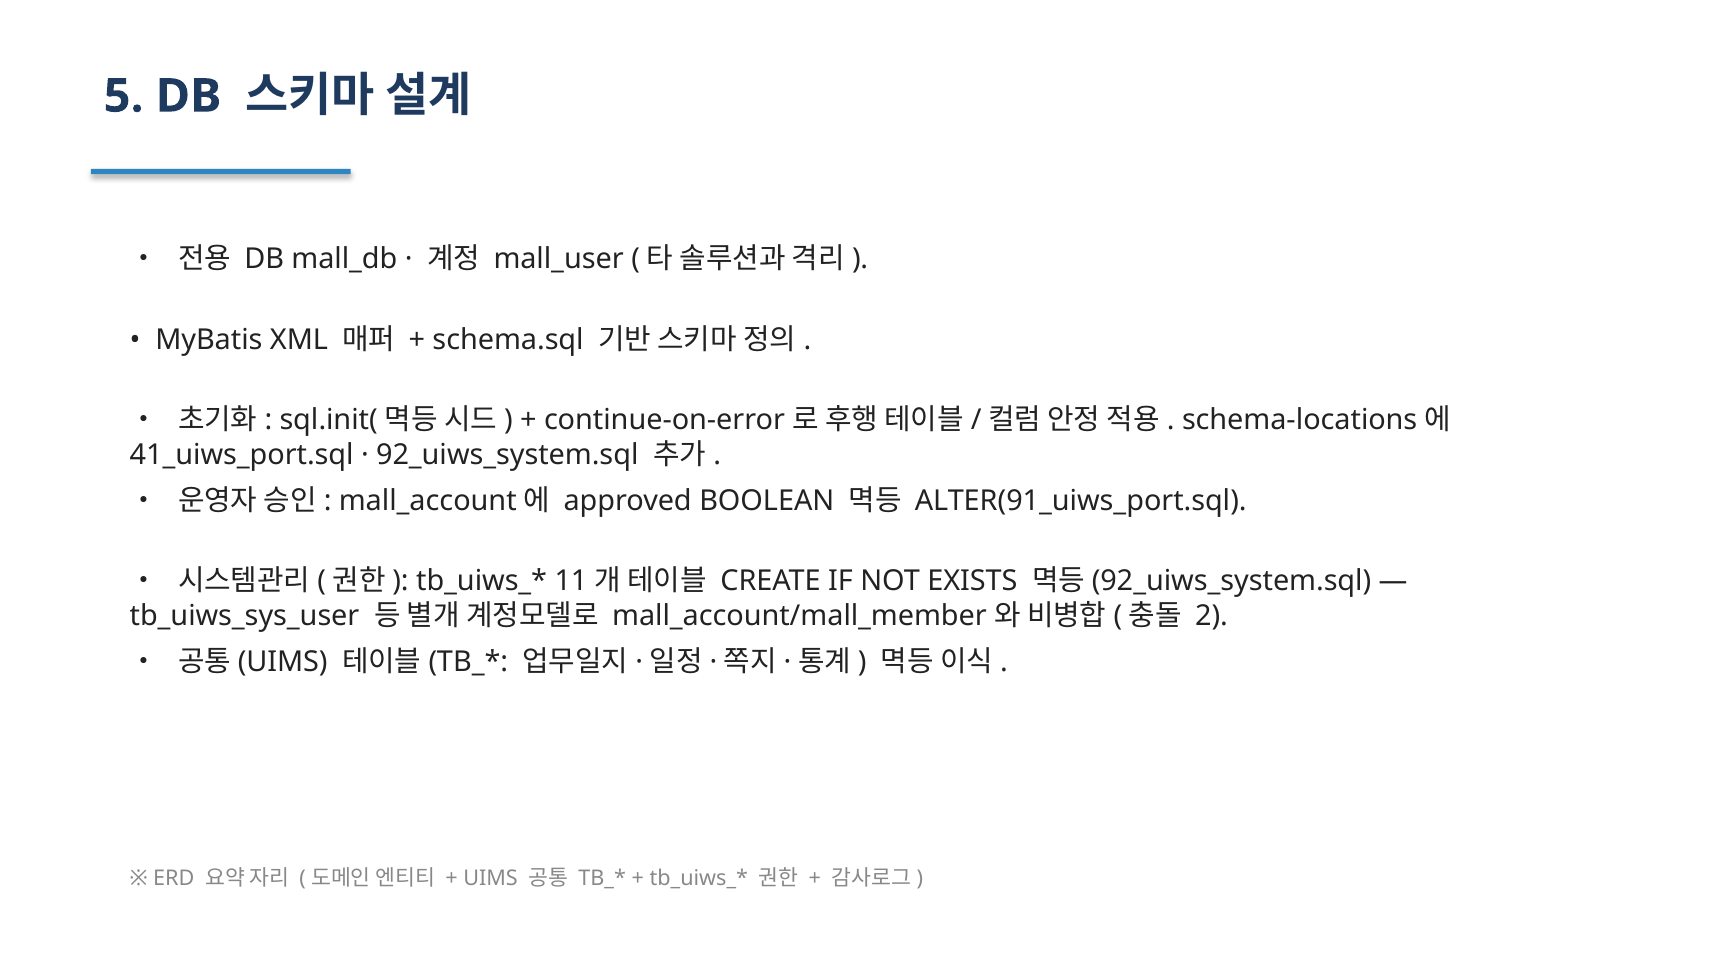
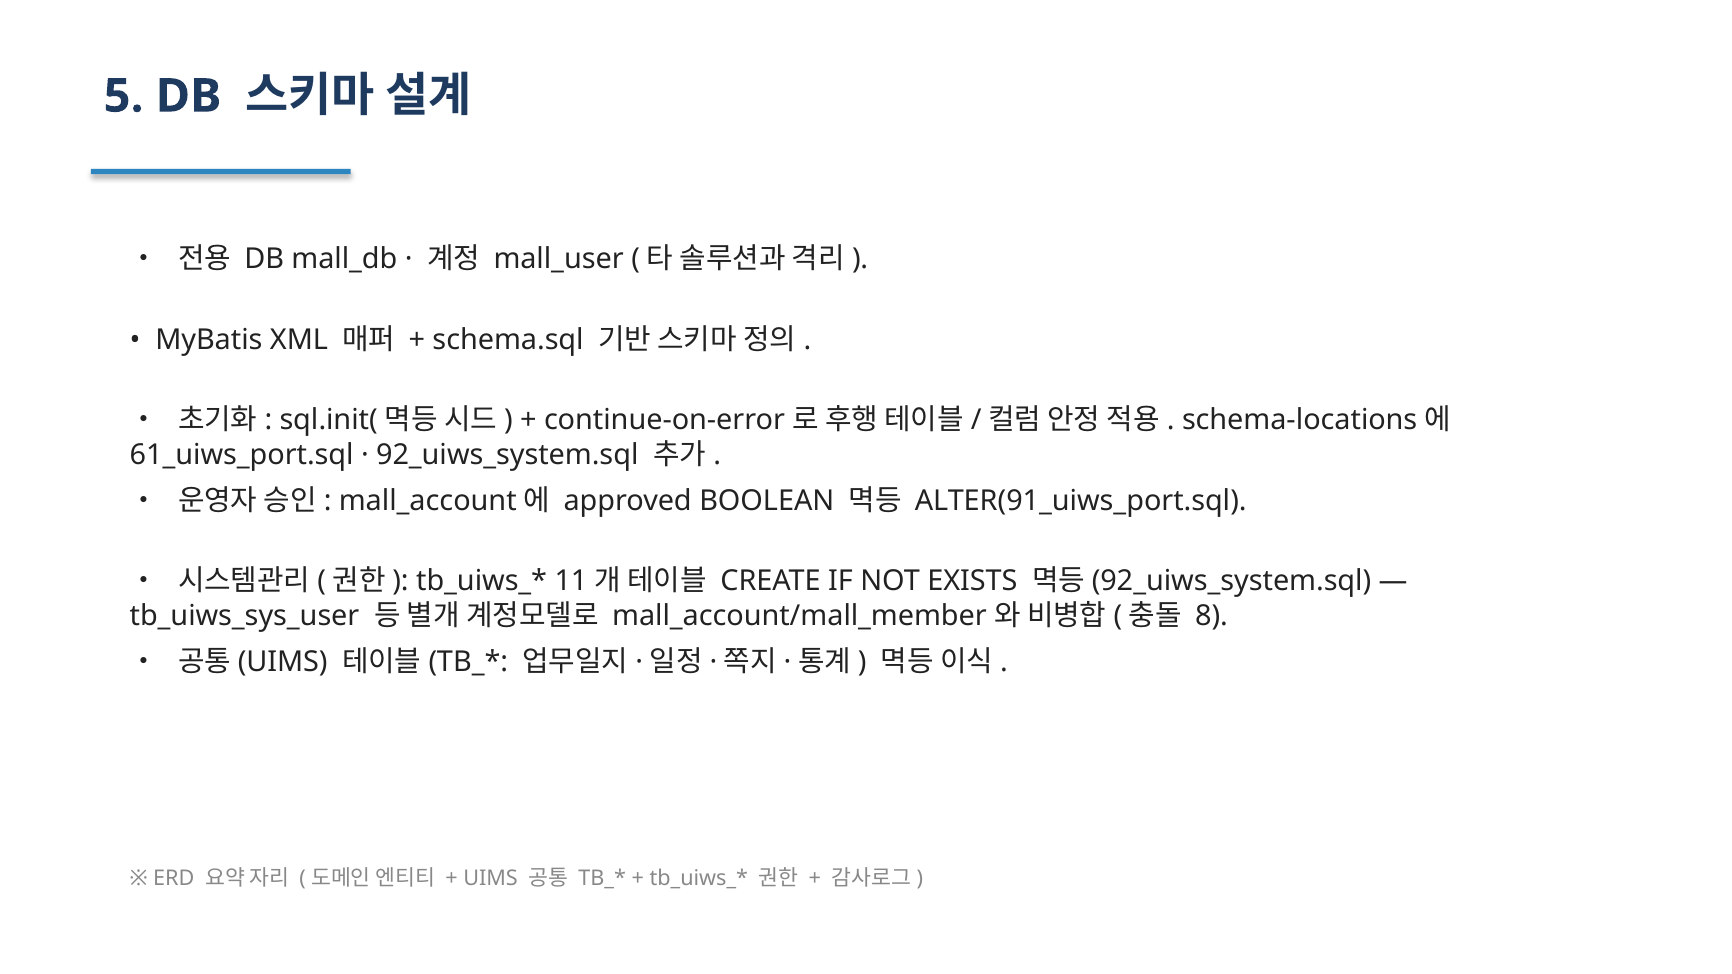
41_uiws_port.sql: 41_uiws_port.sql -> 61_uiws_port.sql
2: 2 -> 8
